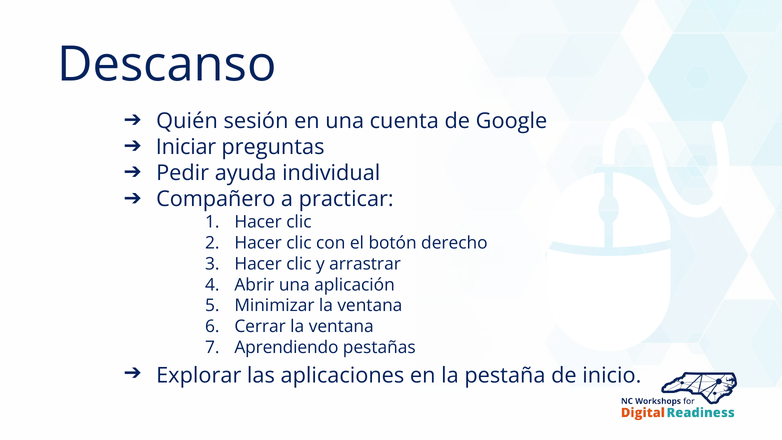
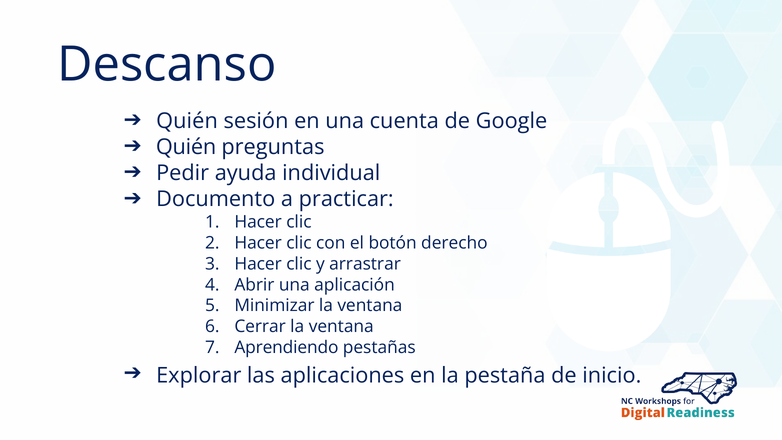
Iniciar at (186, 147): Iniciar -> Quién
Compañero: Compañero -> Documento
